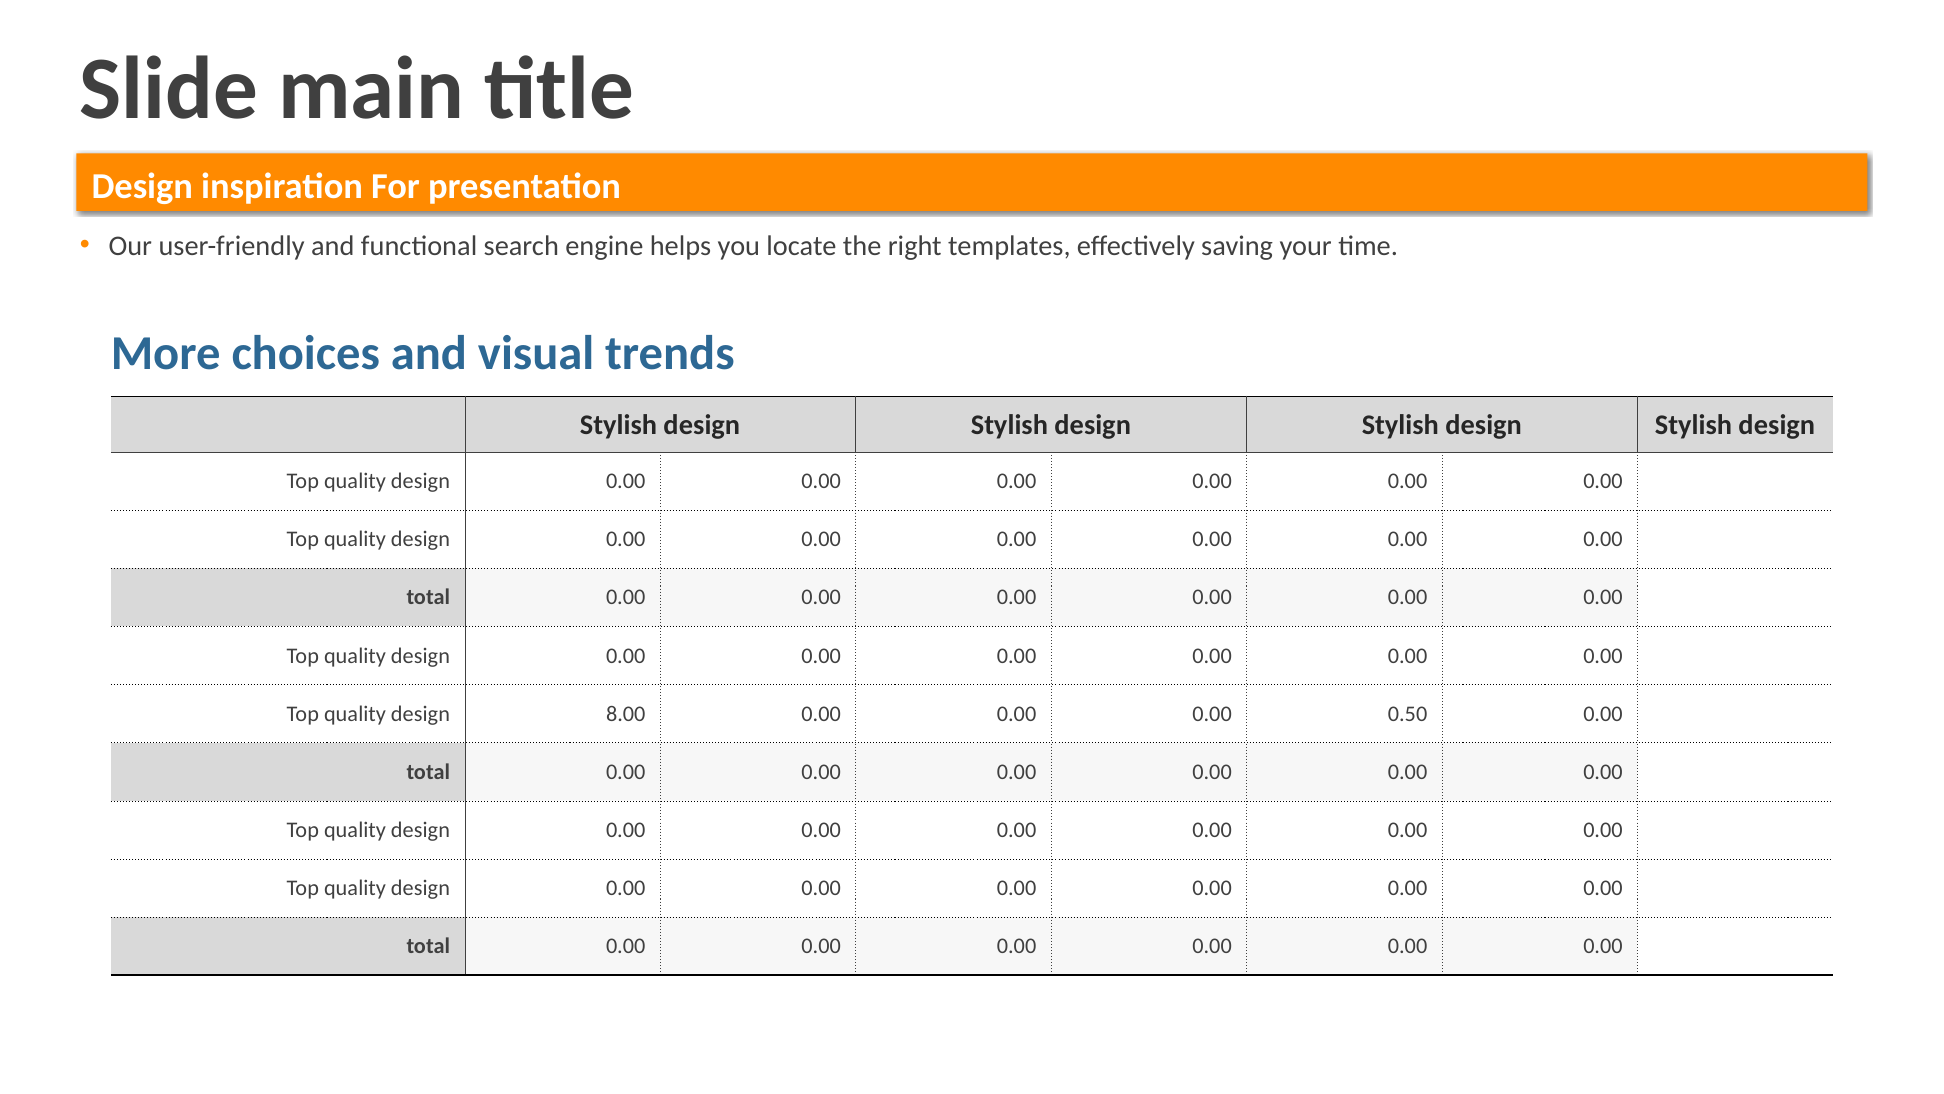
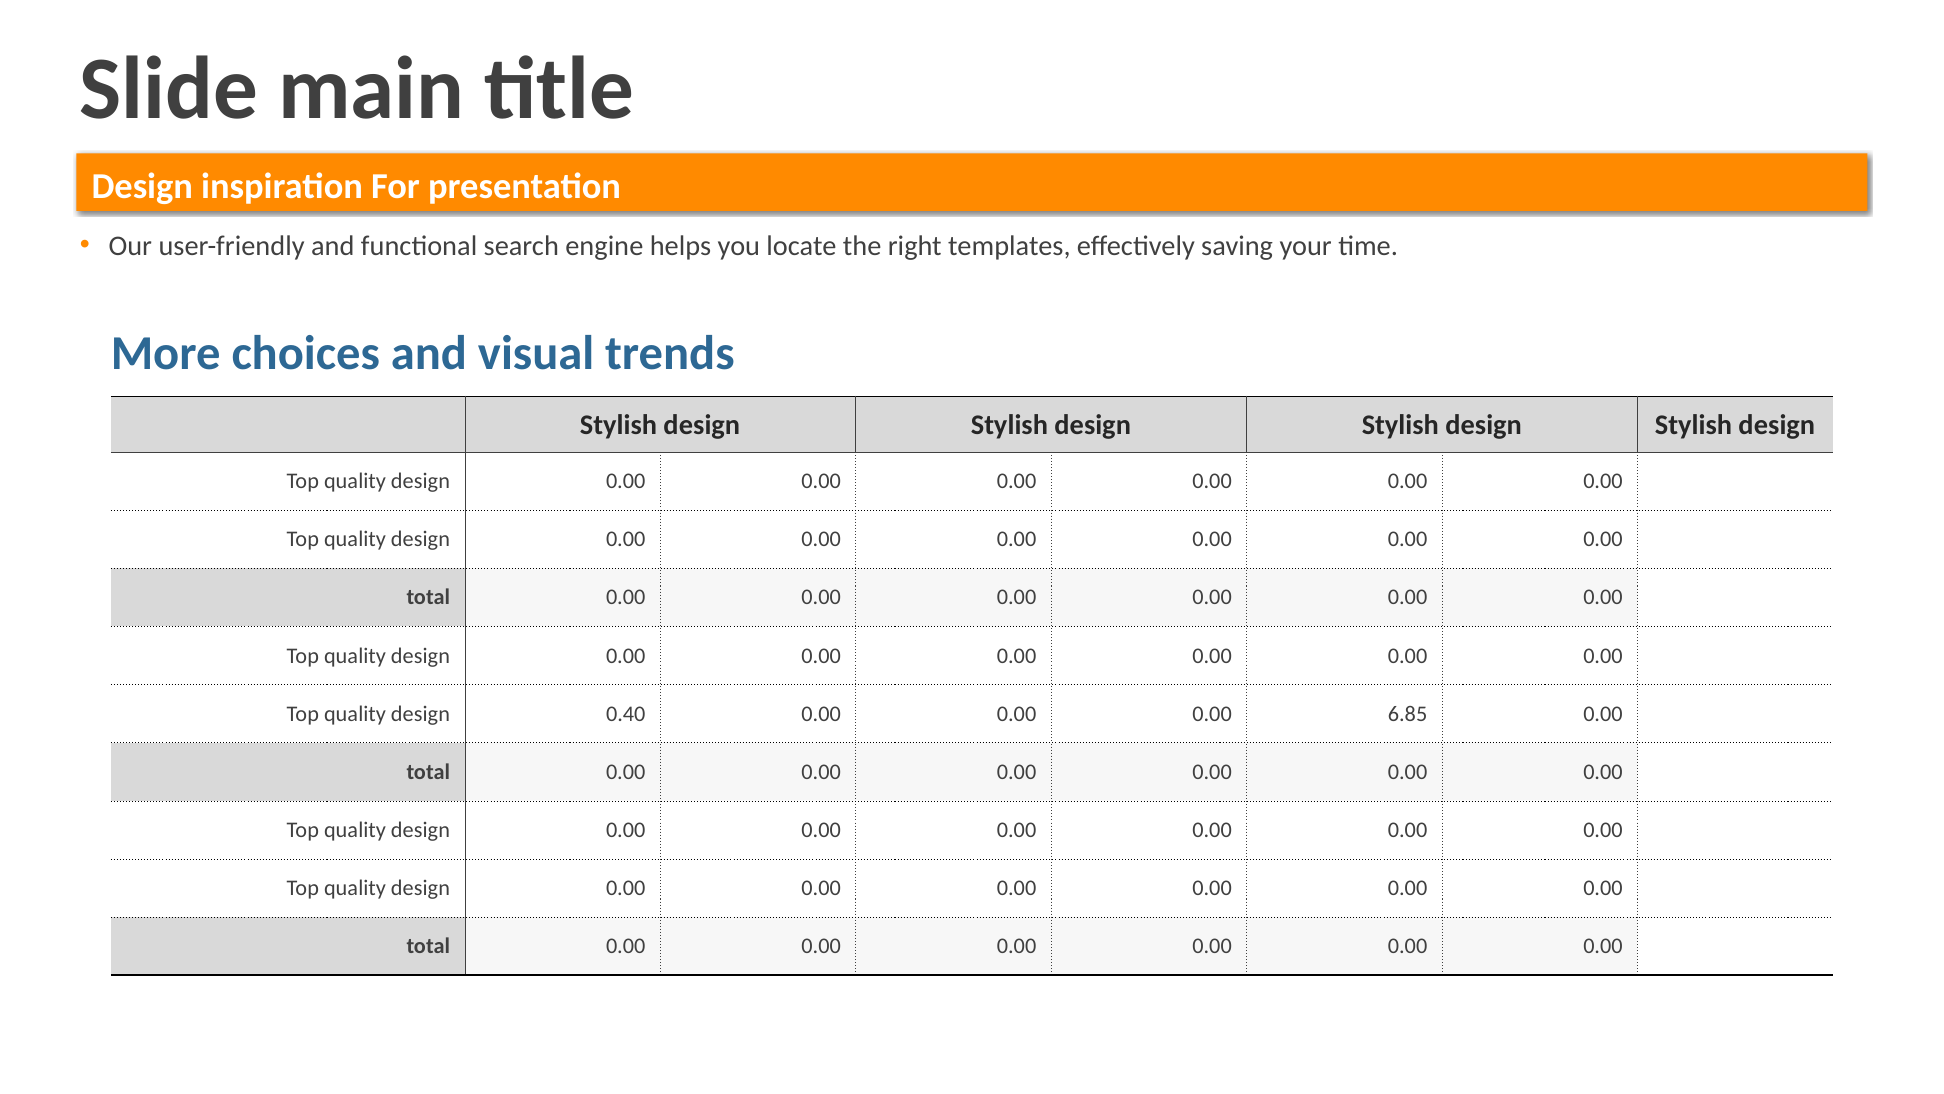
8.00: 8.00 -> 0.40
0.50: 0.50 -> 6.85
